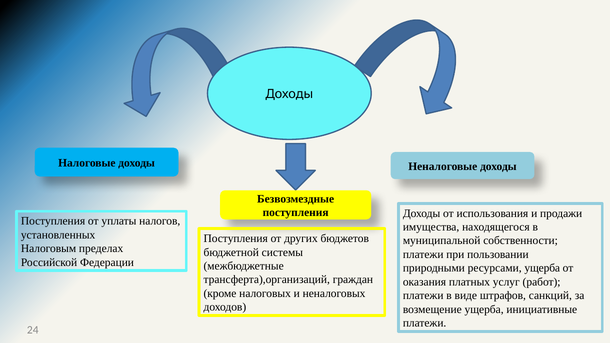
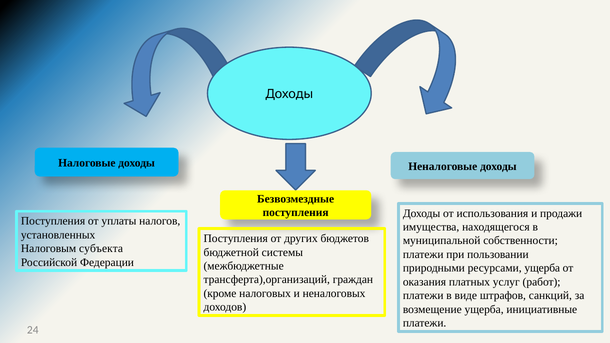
пределах: пределах -> субъекта
